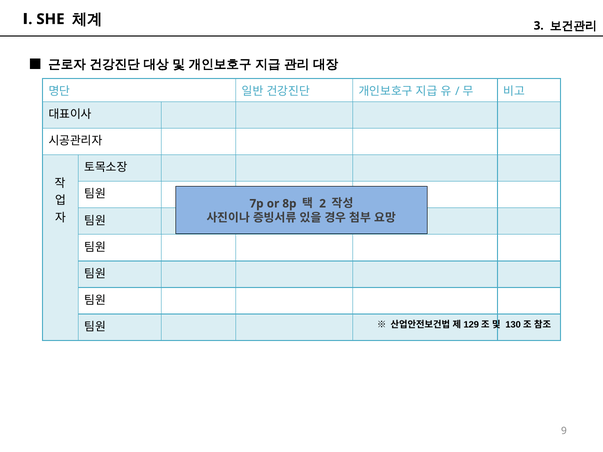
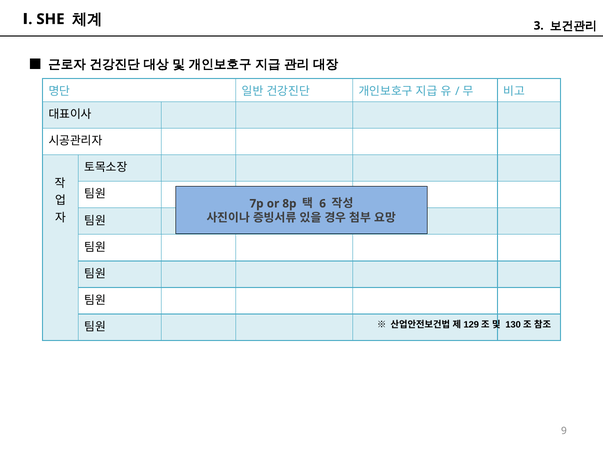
2: 2 -> 6
